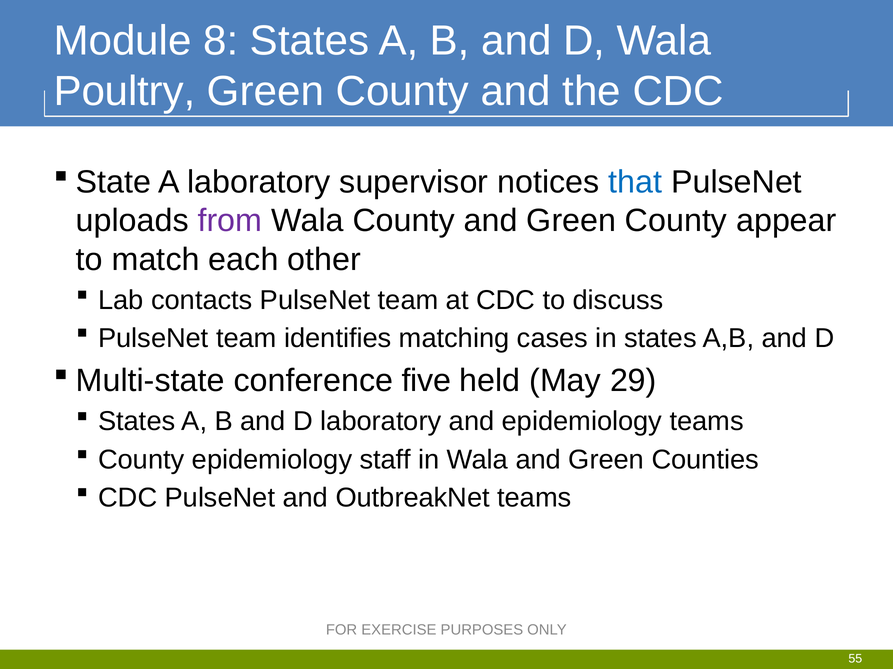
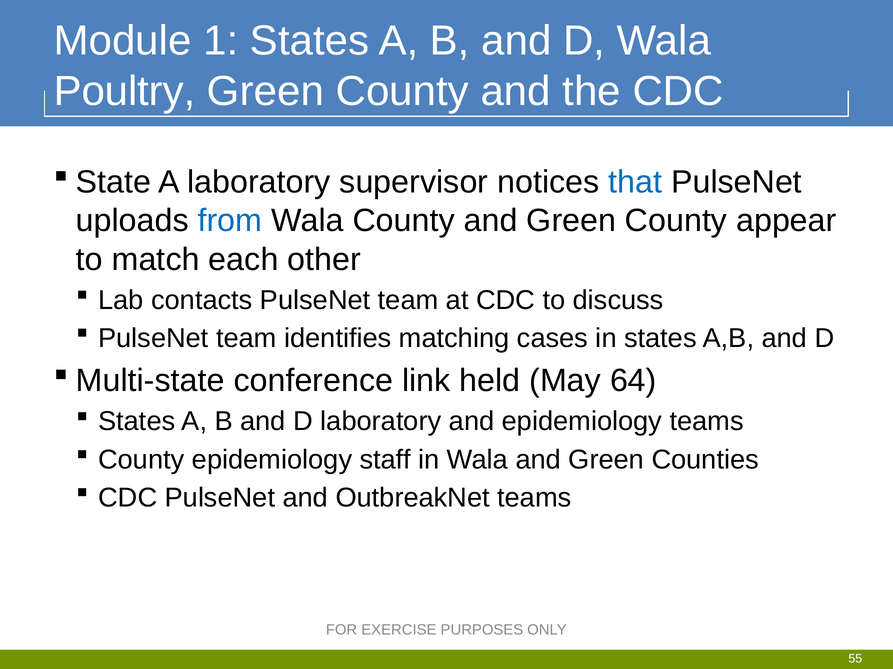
8: 8 -> 1
from colour: purple -> blue
five: five -> link
29: 29 -> 64
